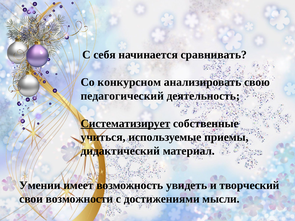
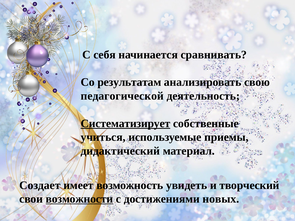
конкурсном: конкурсном -> результатам
педагогический: педагогический -> педагогической
Умении: Умении -> Создает
возможности underline: none -> present
мысли: мысли -> новых
